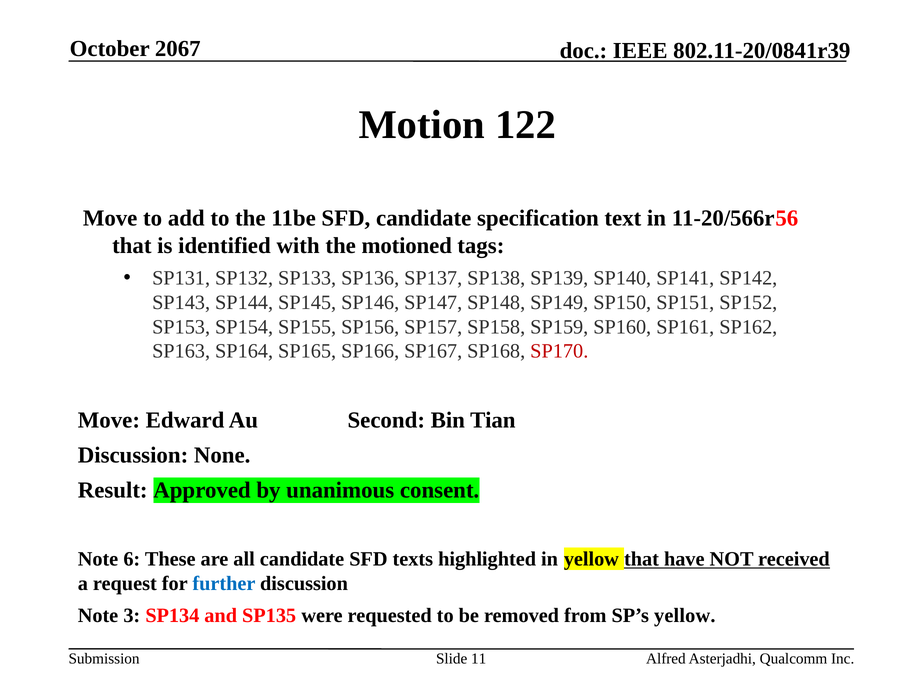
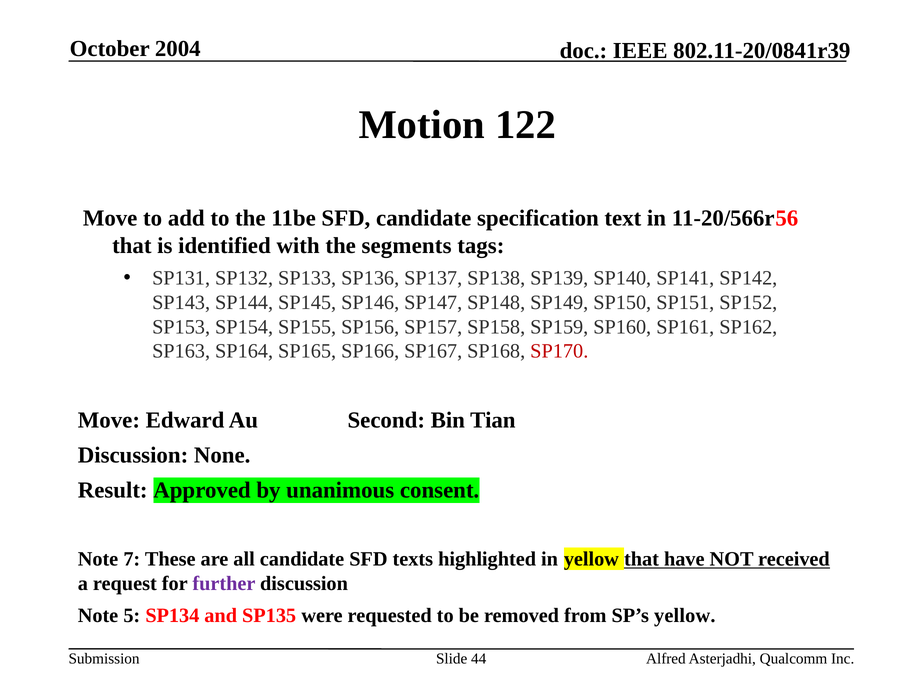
2067: 2067 -> 2004
motioned: motioned -> segments
6: 6 -> 7
further colour: blue -> purple
3: 3 -> 5
11: 11 -> 44
